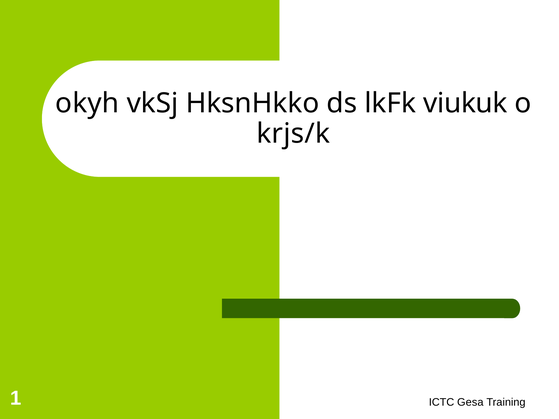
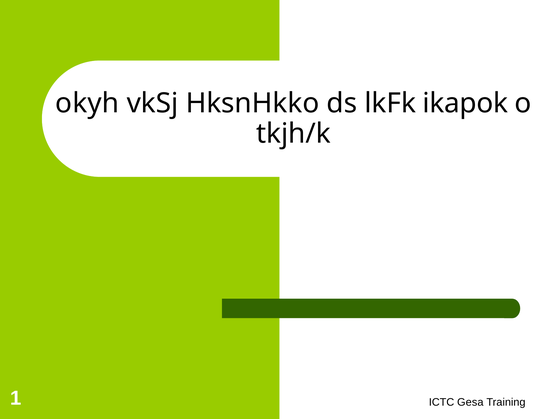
viukuk: viukuk -> ikapok
krjs/k: krjs/k -> tkjh/k
